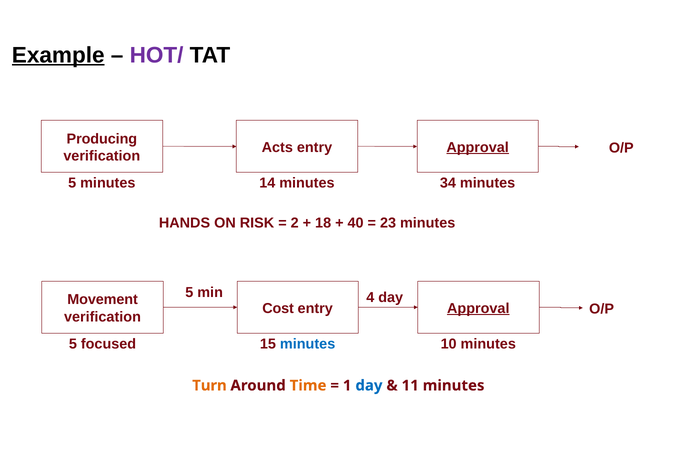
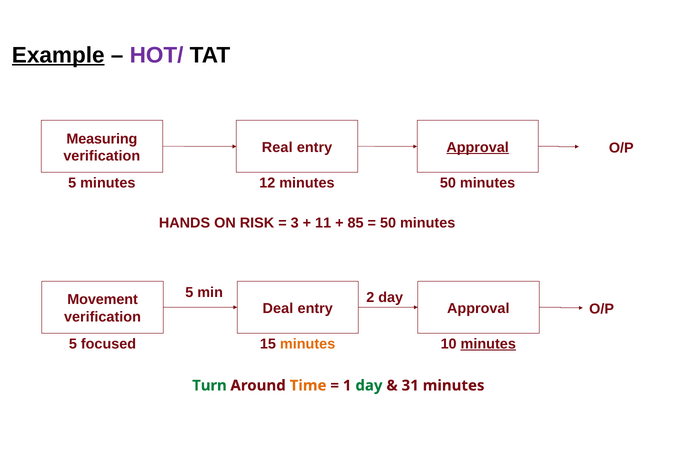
Producing: Producing -> Measuring
Acts: Acts -> Real
14: 14 -> 12
minutes 34: 34 -> 50
2: 2 -> 3
18: 18 -> 11
40: 40 -> 85
23 at (388, 223): 23 -> 50
4: 4 -> 2
Cost: Cost -> Deal
Approval at (478, 309) underline: present -> none
minutes at (308, 344) colour: blue -> orange
minutes at (488, 344) underline: none -> present
Turn colour: orange -> green
day at (369, 386) colour: blue -> green
11: 11 -> 31
